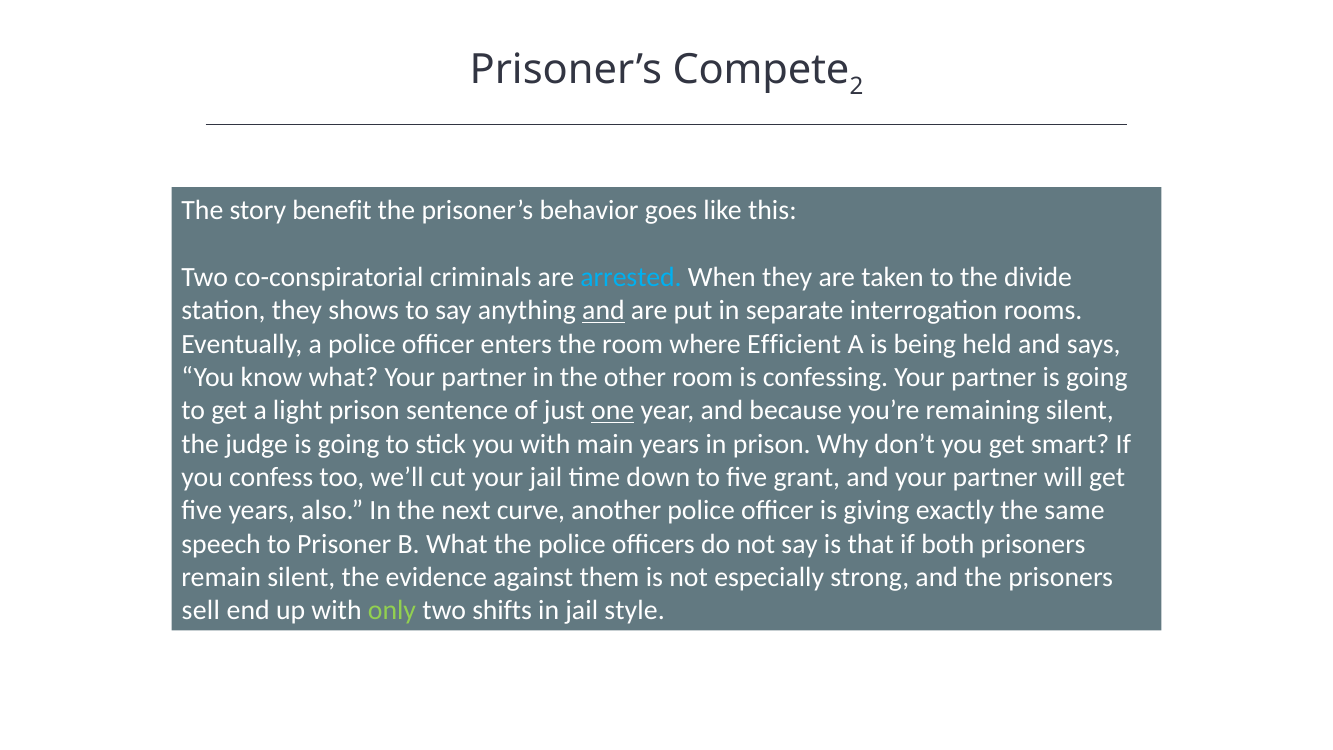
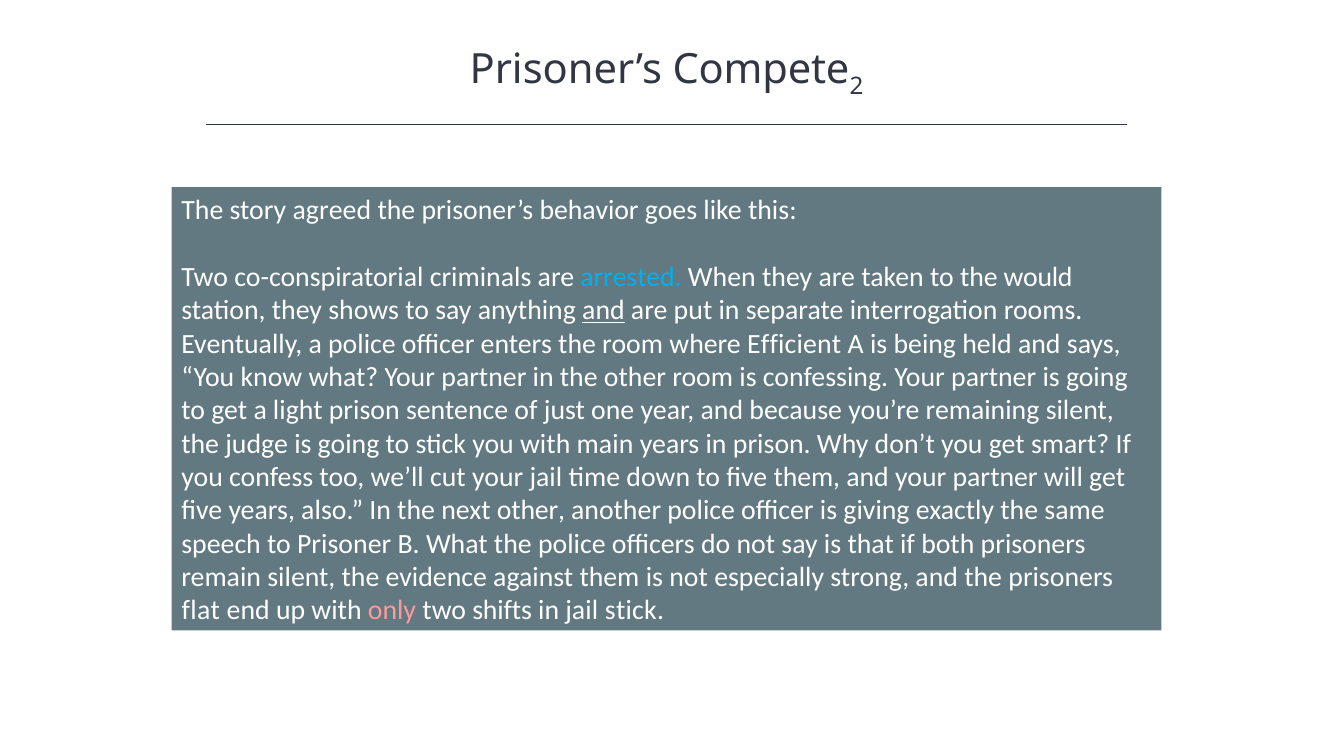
benefit: benefit -> agreed
divide: divide -> would
one underline: present -> none
five grant: grant -> them
next curve: curve -> other
sell: sell -> flat
only colour: light green -> pink
jail style: style -> stick
